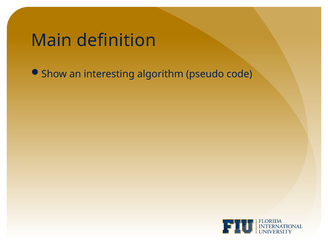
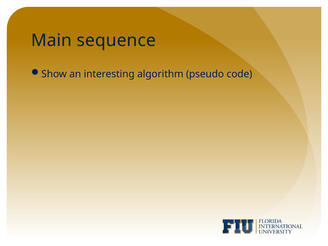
definition: definition -> sequence
